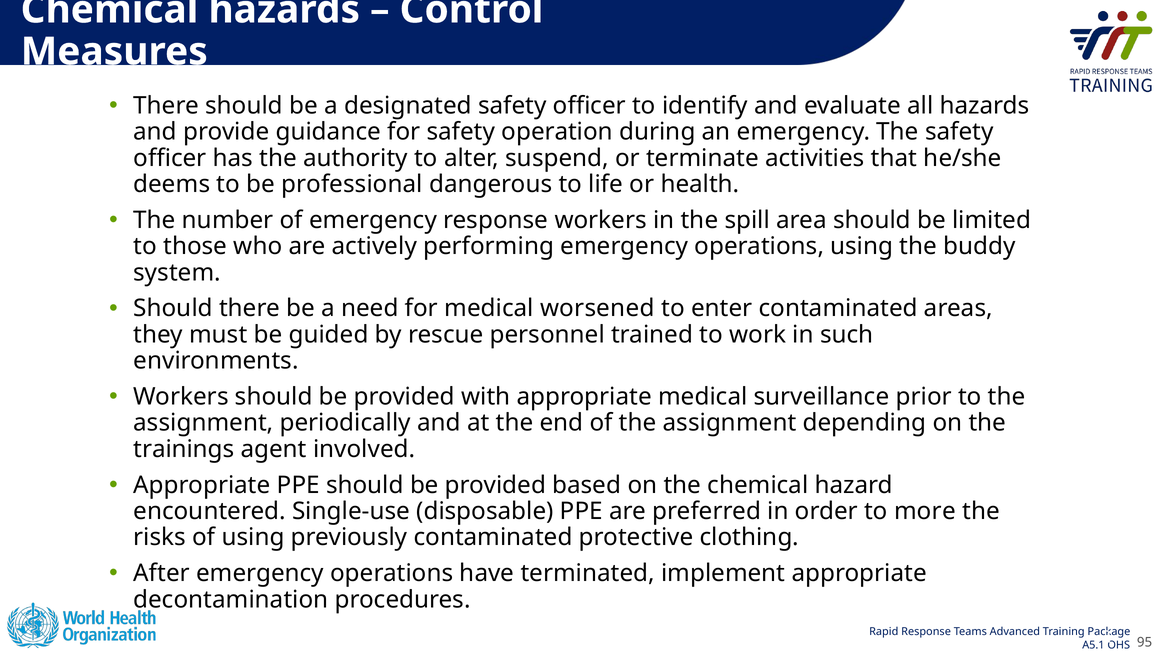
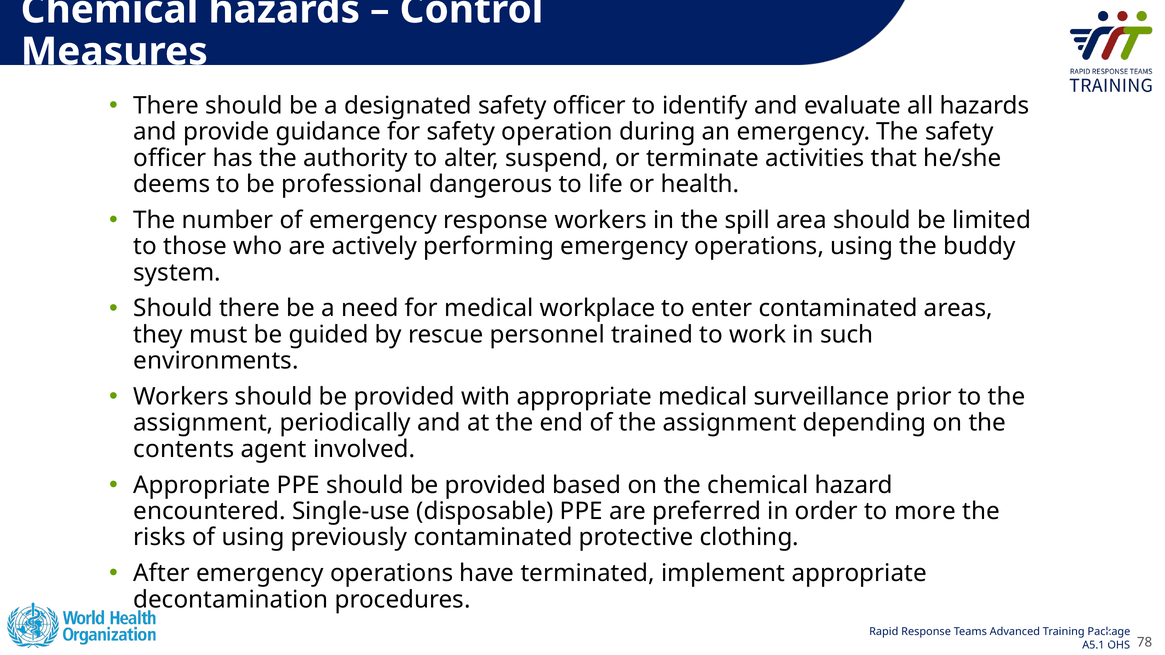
worsened: worsened -> workplace
trainings: trainings -> contents
95: 95 -> 78
